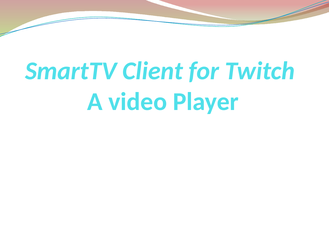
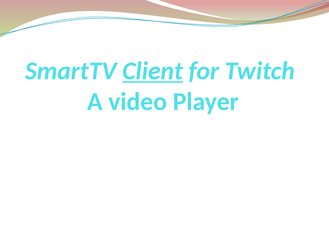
Client underline: none -> present
